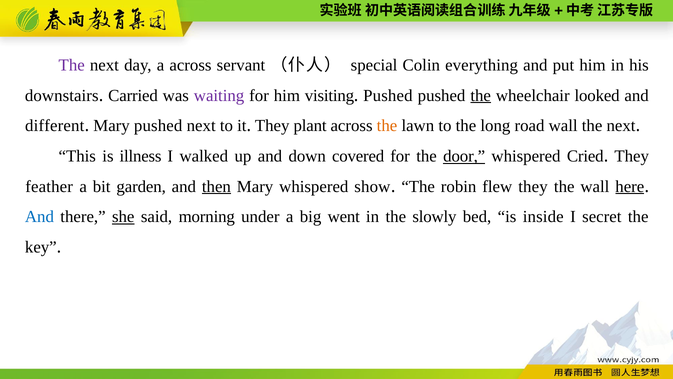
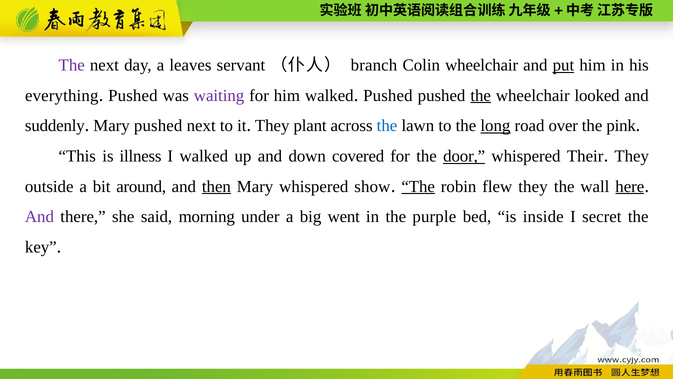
a across: across -> leaves
special: special -> branch
Colin everything: everything -> wheelchair
put underline: none -> present
downstairs: downstairs -> everything
Carried at (133, 95): Carried -> Pushed
him visiting: visiting -> walked
different: different -> suddenly
the at (387, 126) colour: orange -> blue
long underline: none -> present
road wall: wall -> over
next at (621, 126): next -> pink
Cried: Cried -> Their
feather: feather -> outside
garden: garden -> around
The at (418, 186) underline: none -> present
And at (39, 217) colour: blue -> purple
she underline: present -> none
slowly: slowly -> purple
